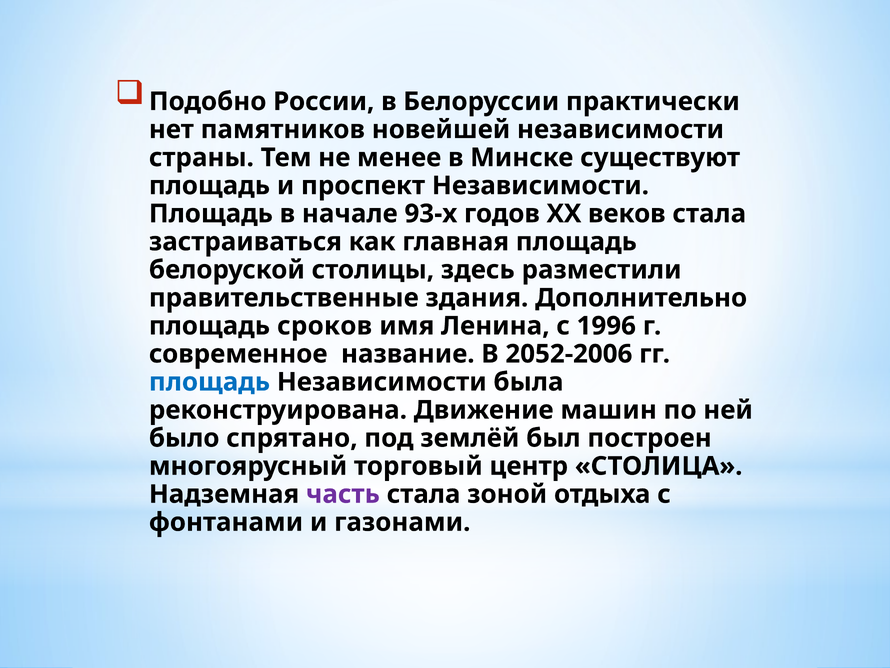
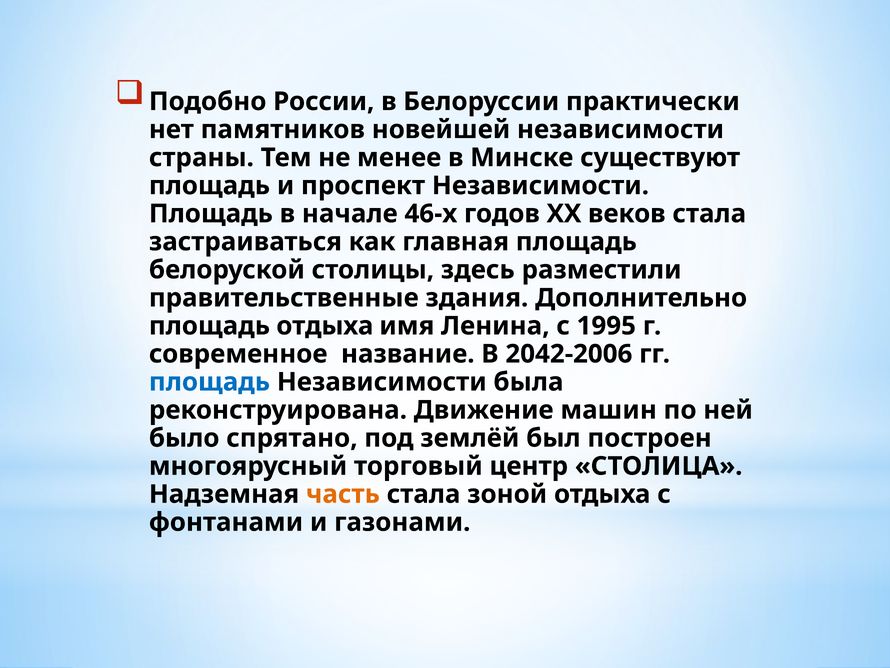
93-х: 93-х -> 46-х
площадь сроков: сроков -> отдыха
1996: 1996 -> 1995
2052-2006: 2052-2006 -> 2042-2006
часть colour: purple -> orange
